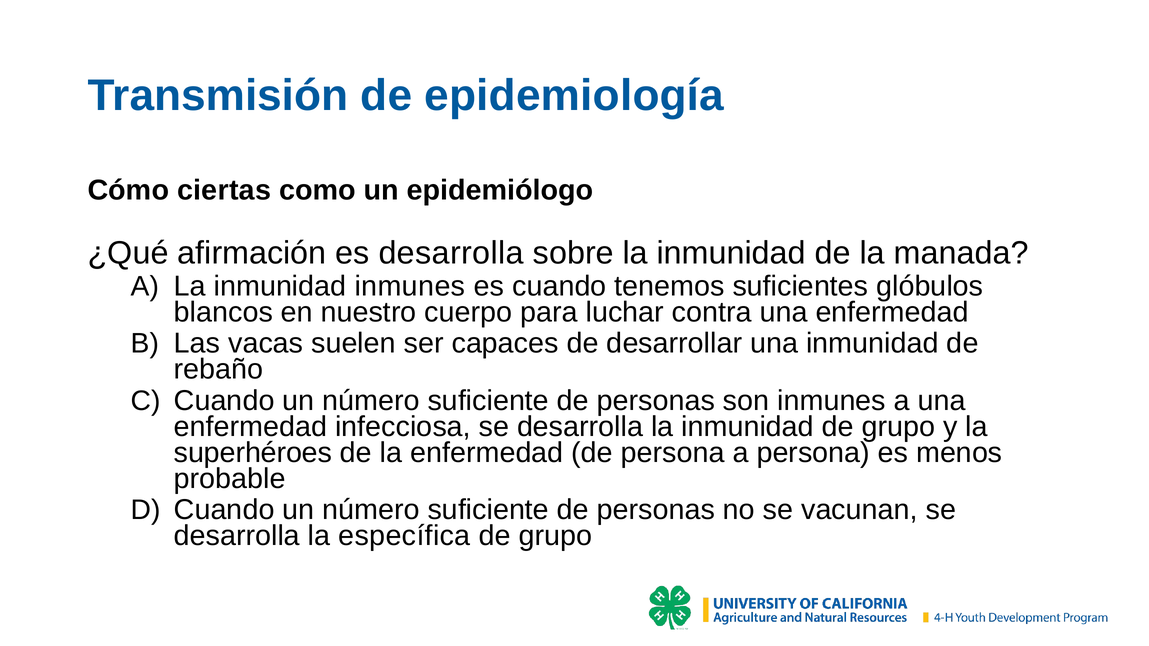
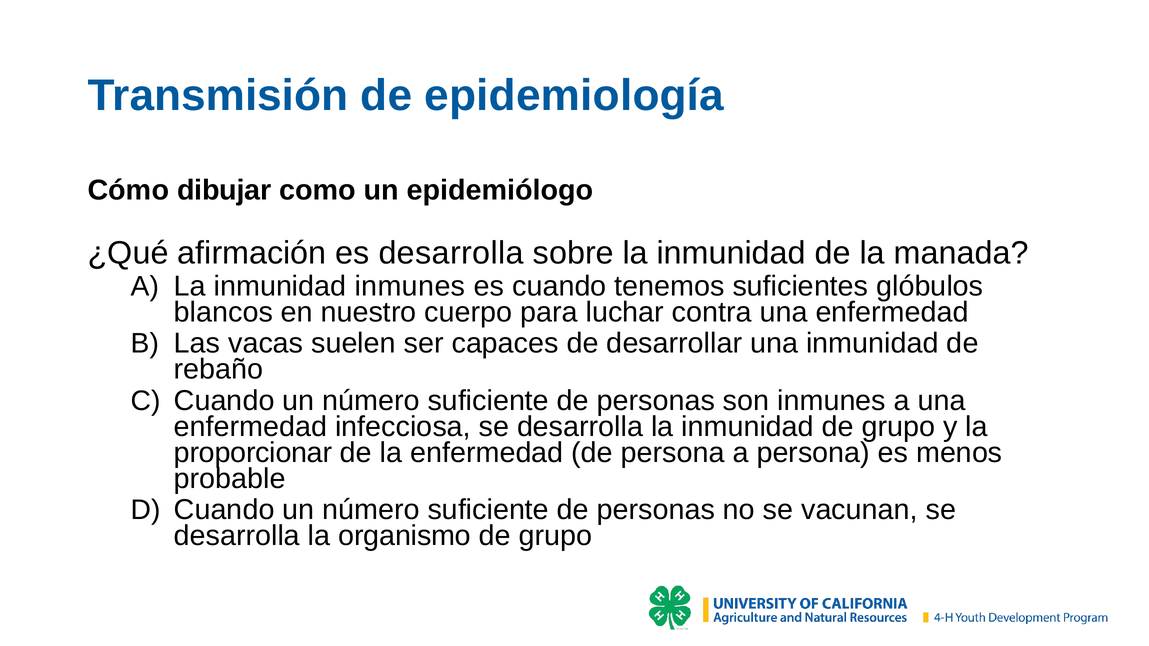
ciertas: ciertas -> dibujar
superhéroes: superhéroes -> proporcionar
específica: específica -> organismo
